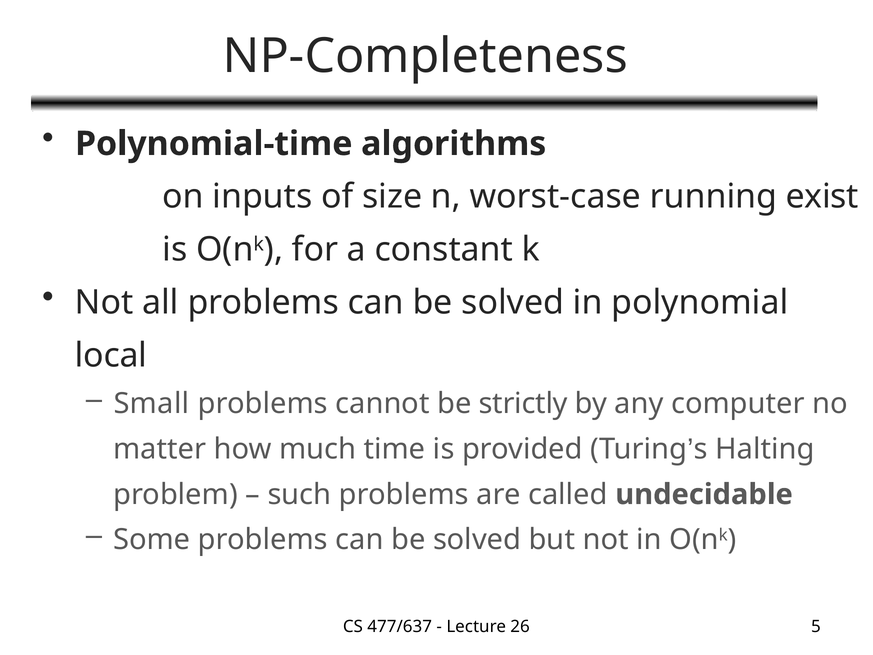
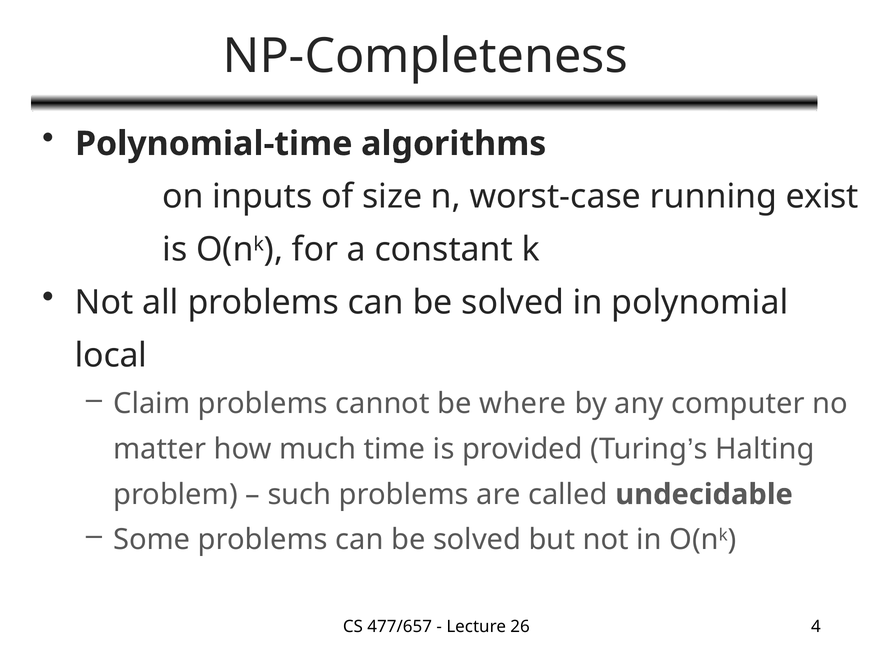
Small: Small -> Claim
strictly: strictly -> where
477/637: 477/637 -> 477/657
5: 5 -> 4
